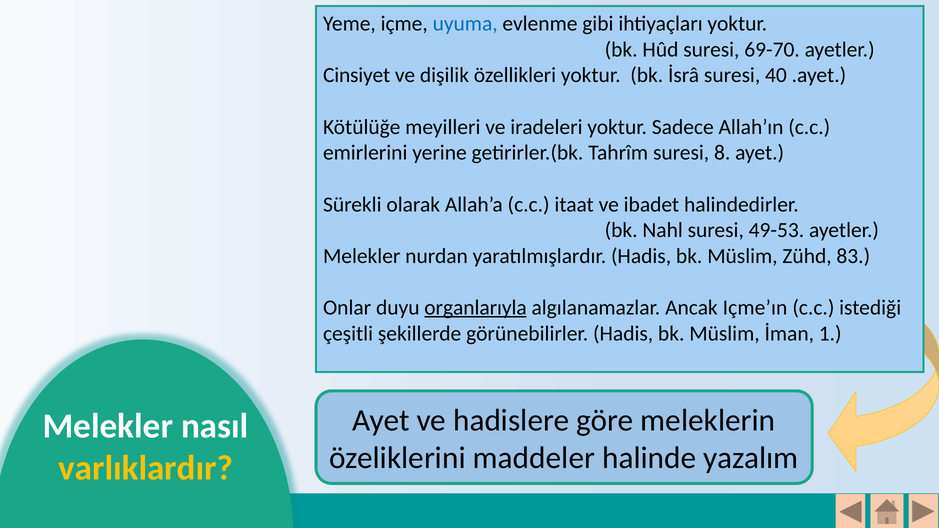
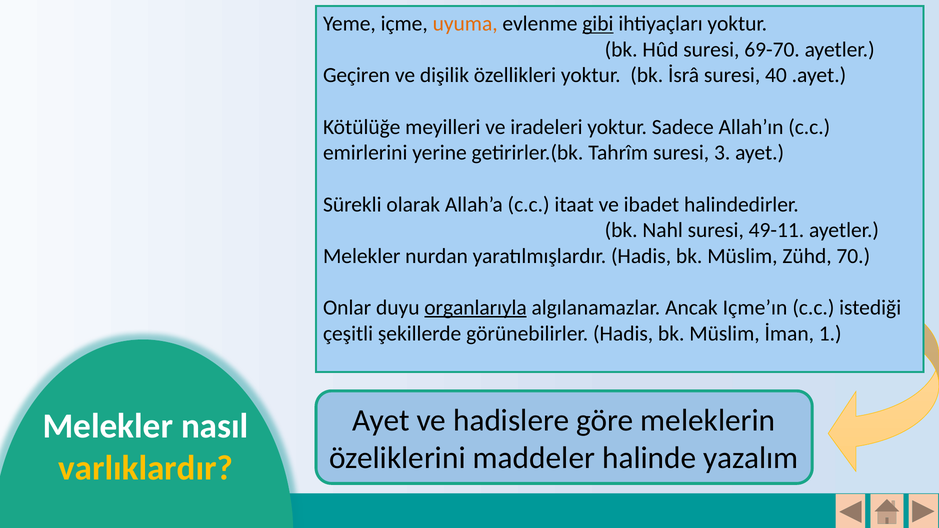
uyuma colour: blue -> orange
gibi underline: none -> present
Cinsiyet: Cinsiyet -> Geçiren
8: 8 -> 3
49-53: 49-53 -> 49-11
83: 83 -> 70
